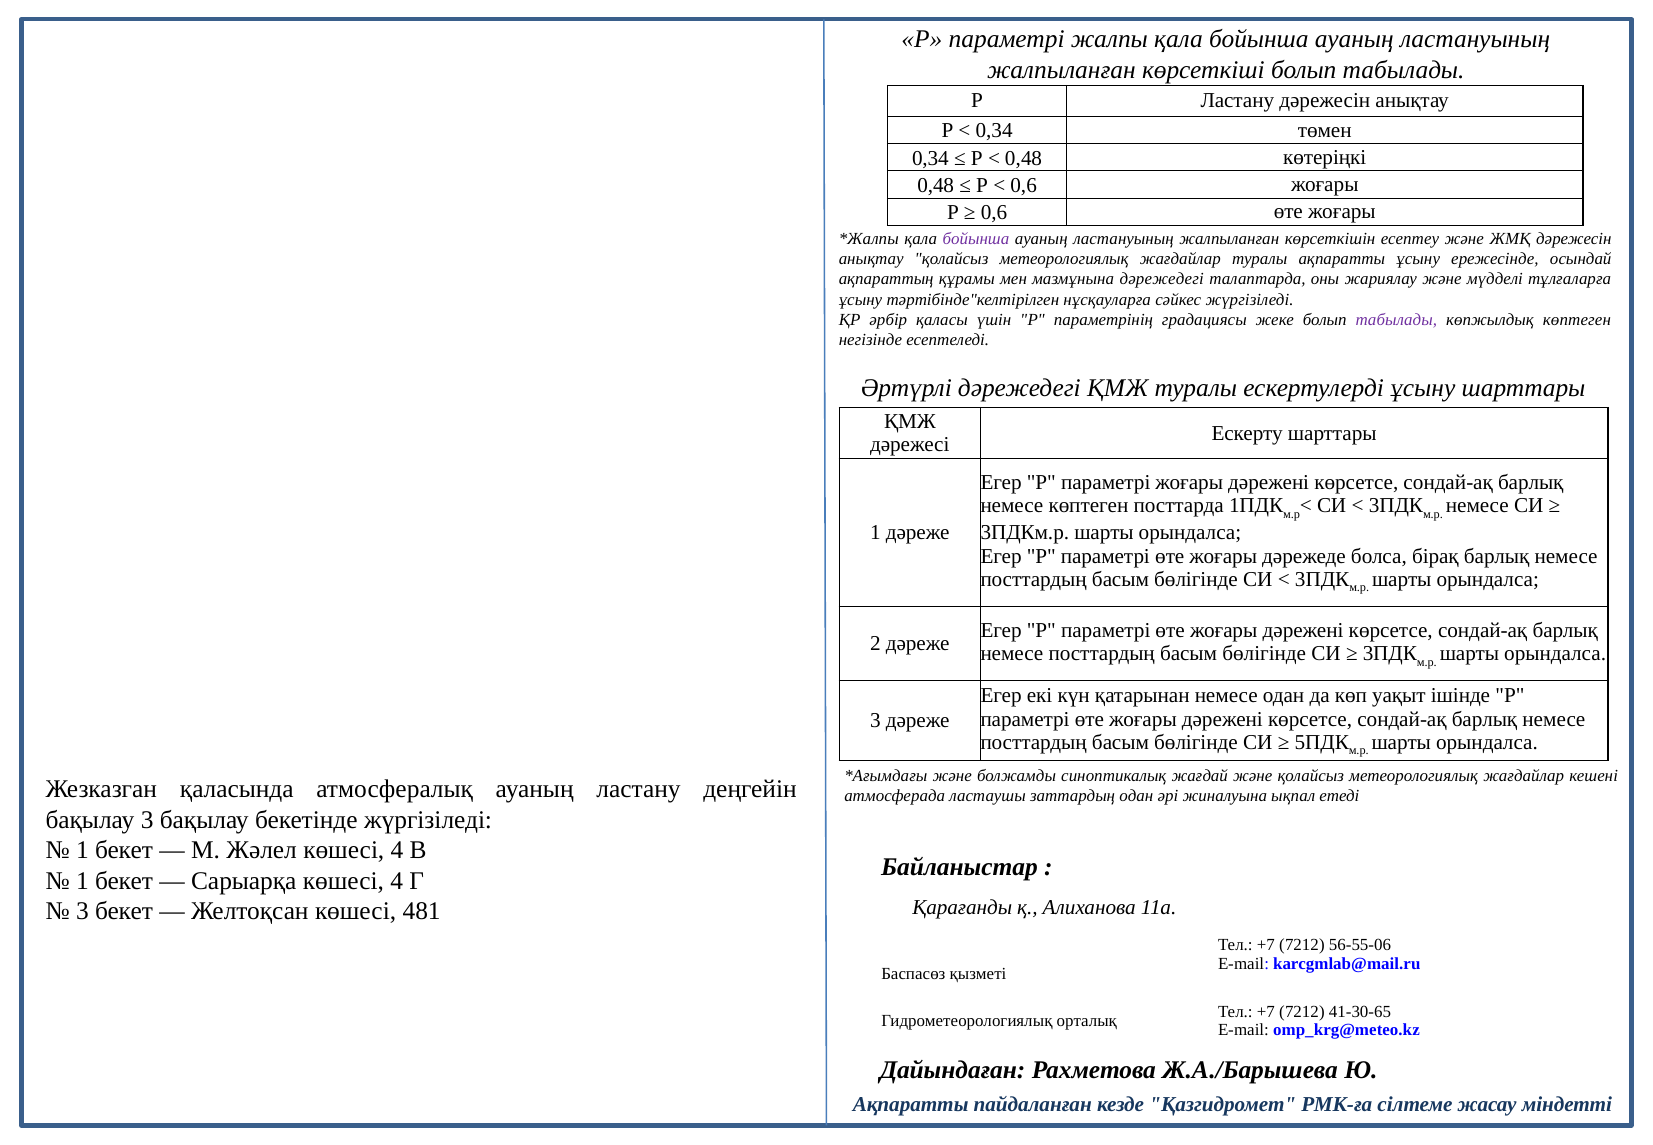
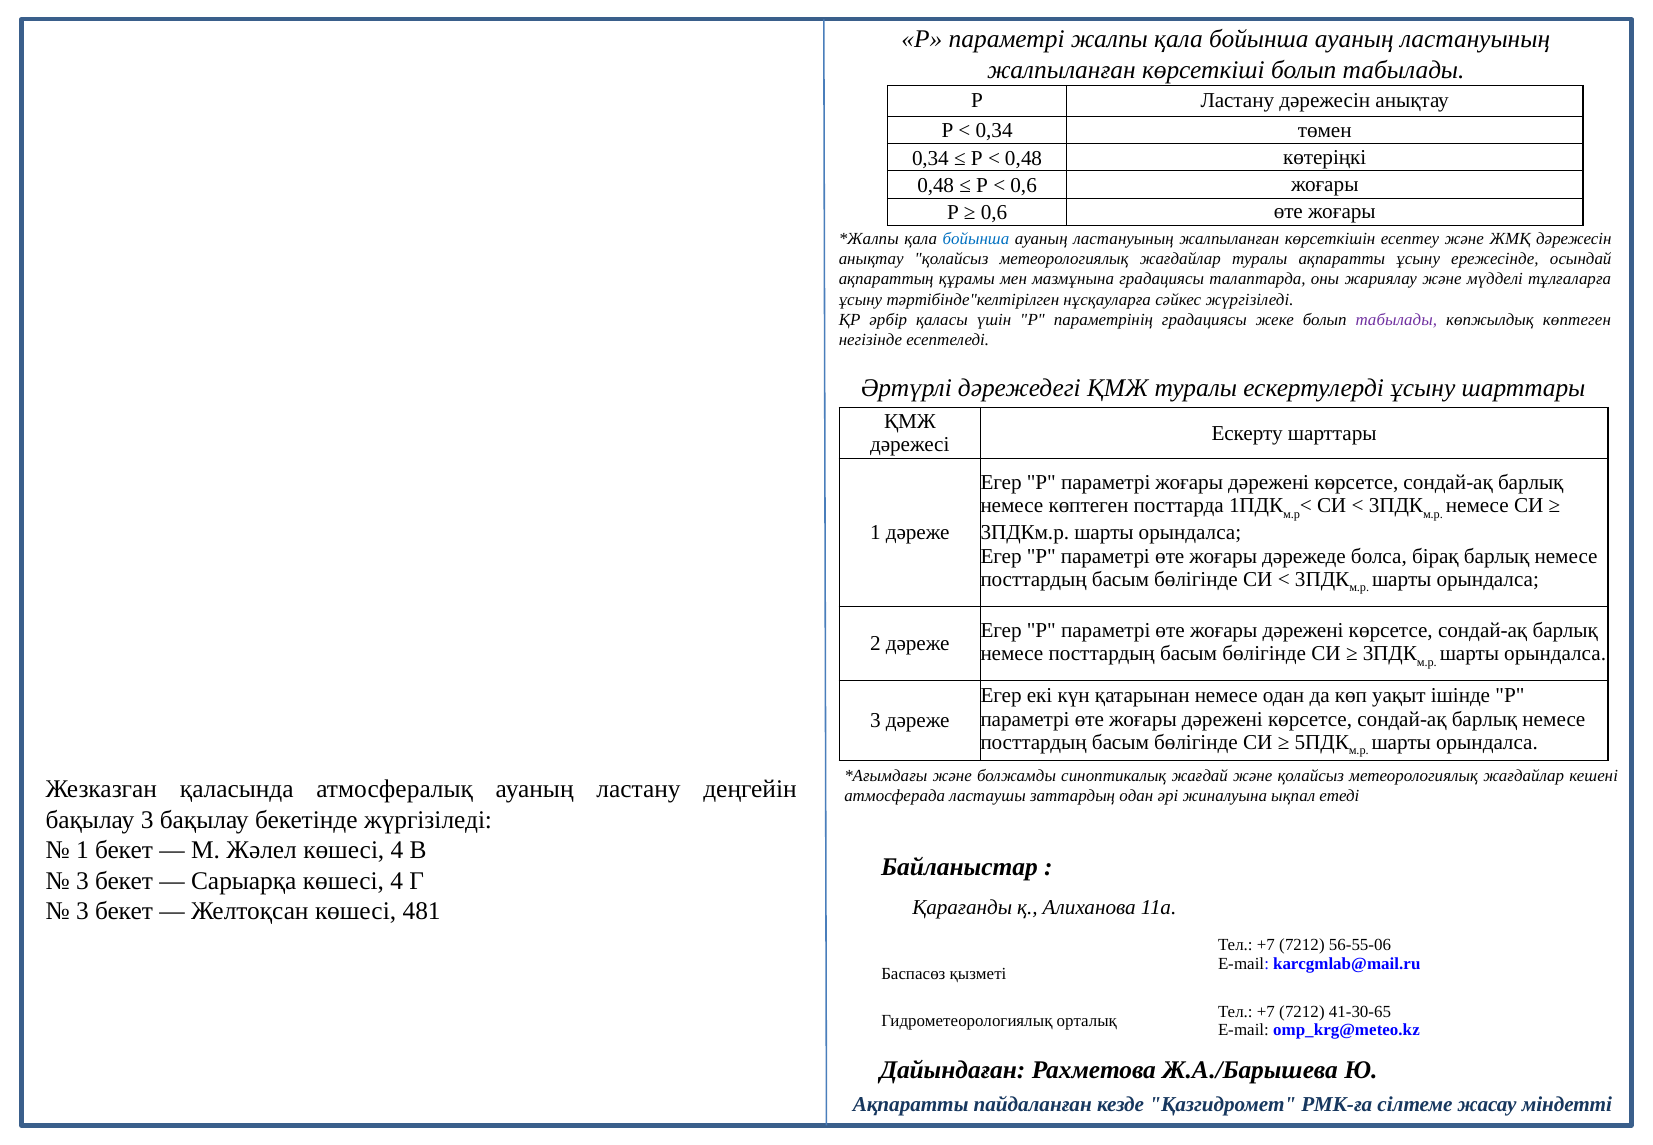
бойынша at (976, 239) colour: purple -> blue
мазмұнына дәрежедегі: дәрежедегі -> градациясы
1 at (82, 880): 1 -> 3
